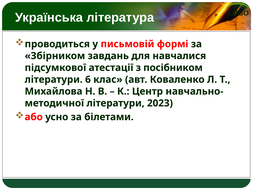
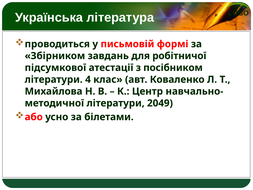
навчалися: навчалися -> робітничої
6: 6 -> 4
2023: 2023 -> 2049
